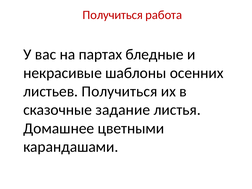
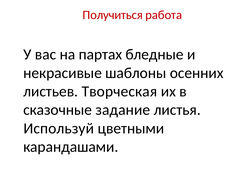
листьев Получиться: Получиться -> Творческая
Домашнее: Домашнее -> Используй
